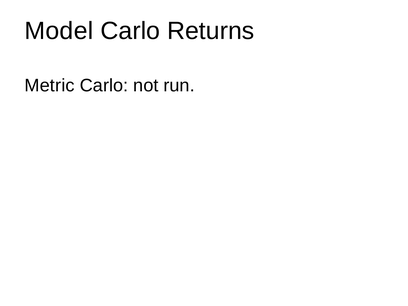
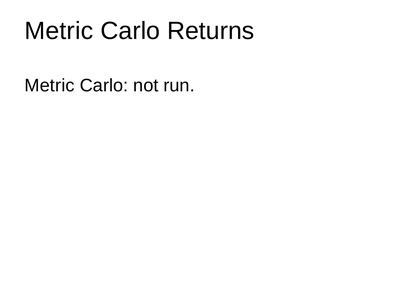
Model at (59, 31): Model -> Metric
